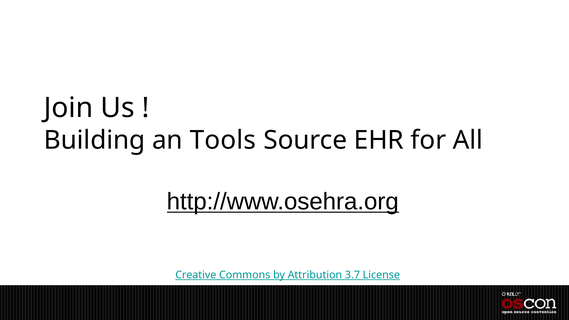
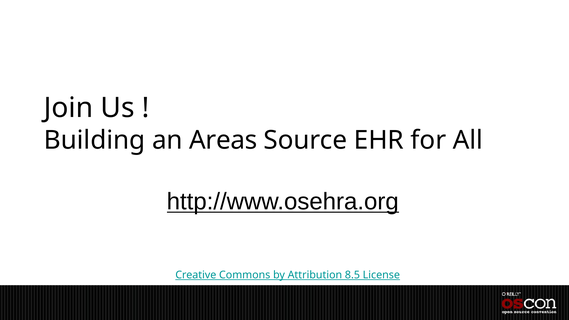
Tools: Tools -> Areas
3.7: 3.7 -> 8.5
